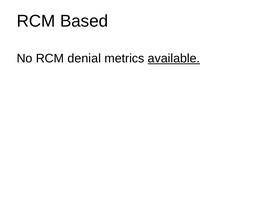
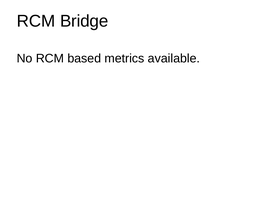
Based: Based -> Bridge
denial: denial -> based
available underline: present -> none
